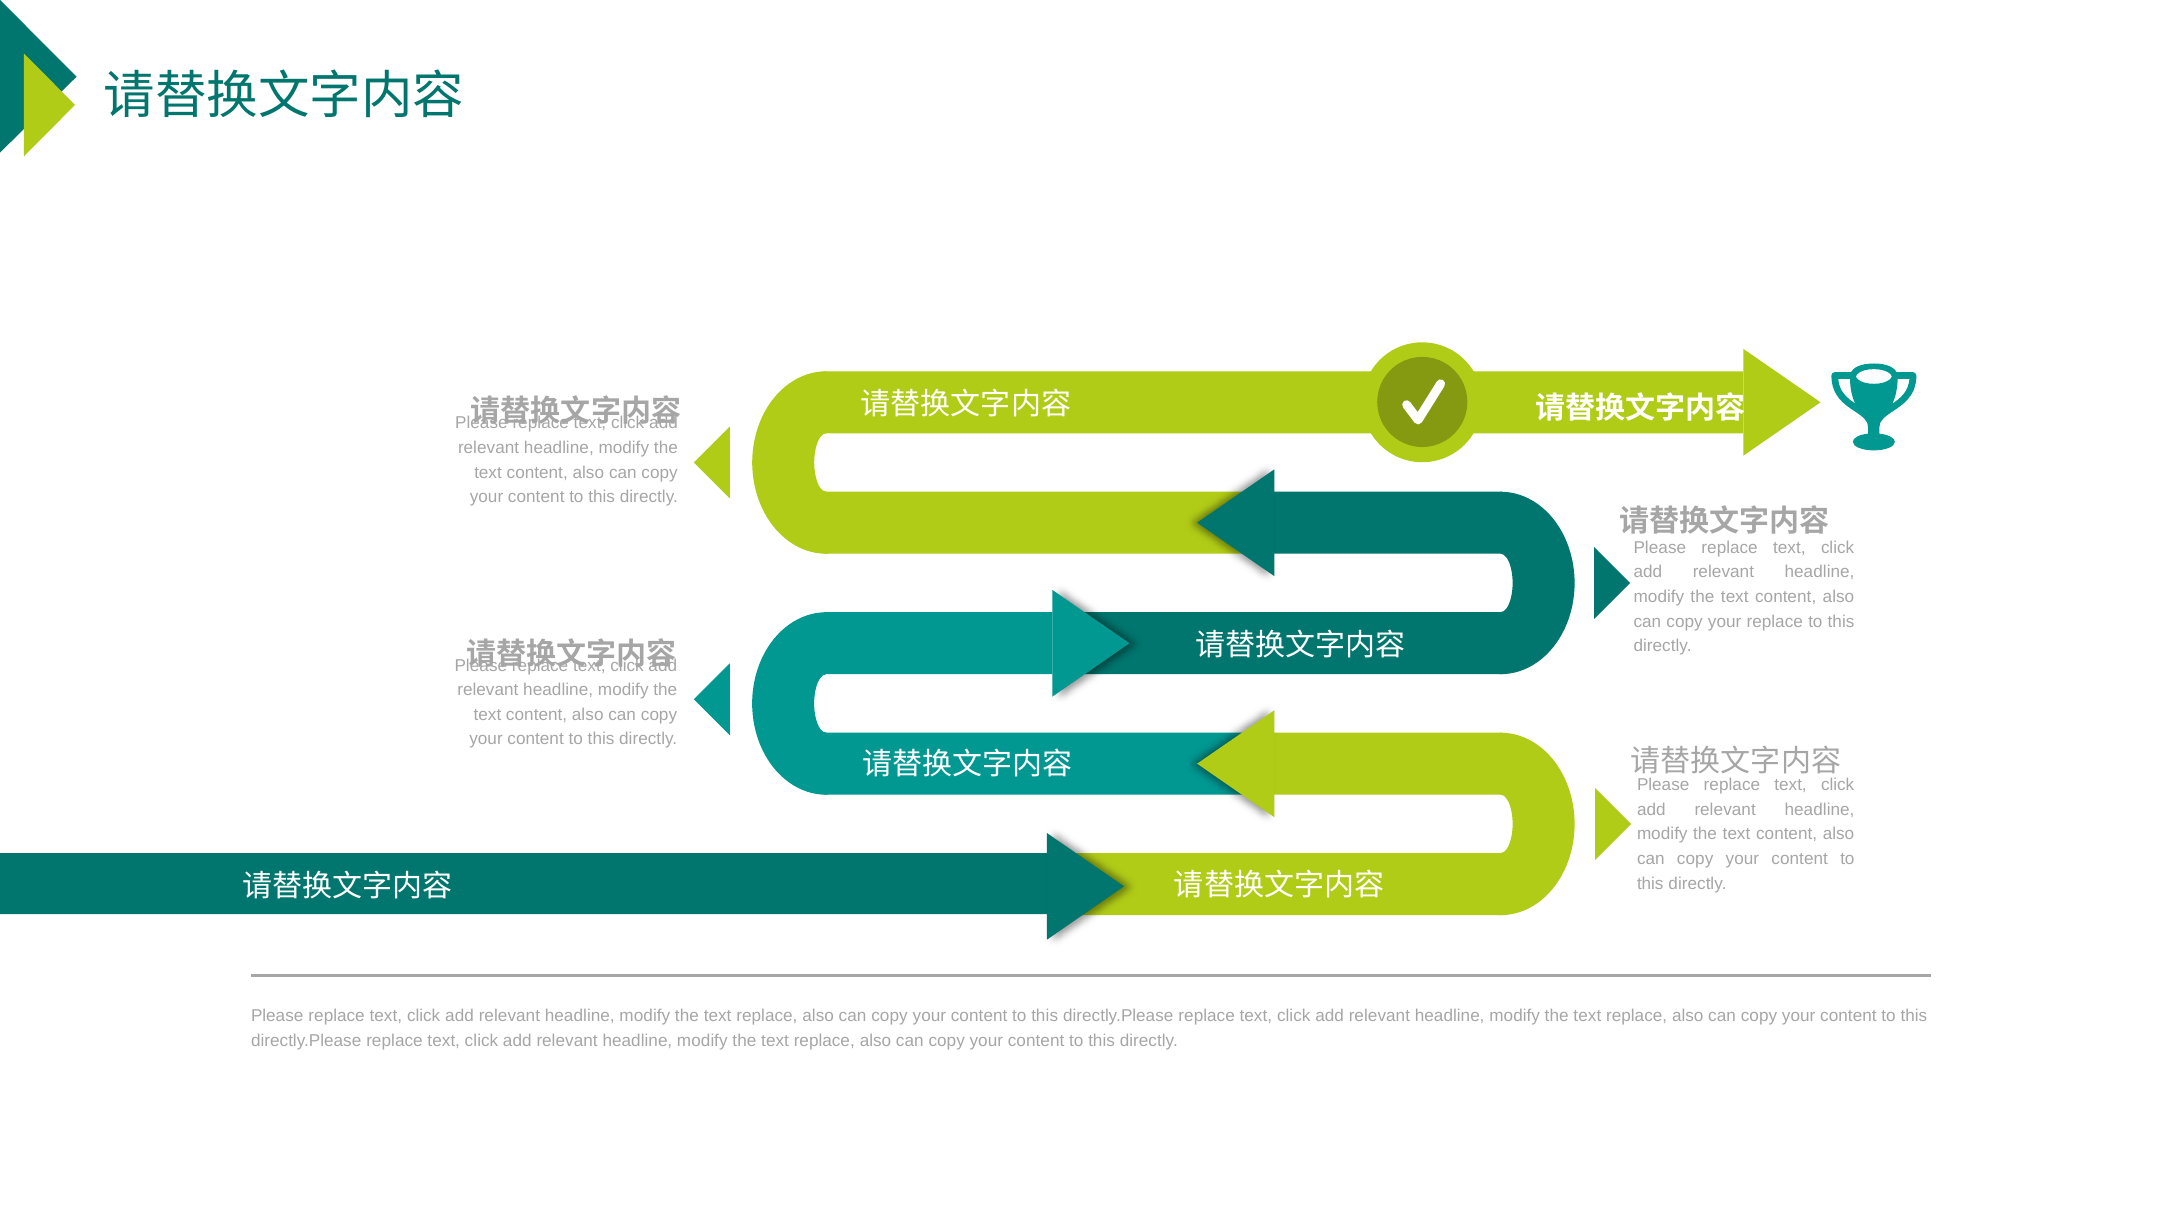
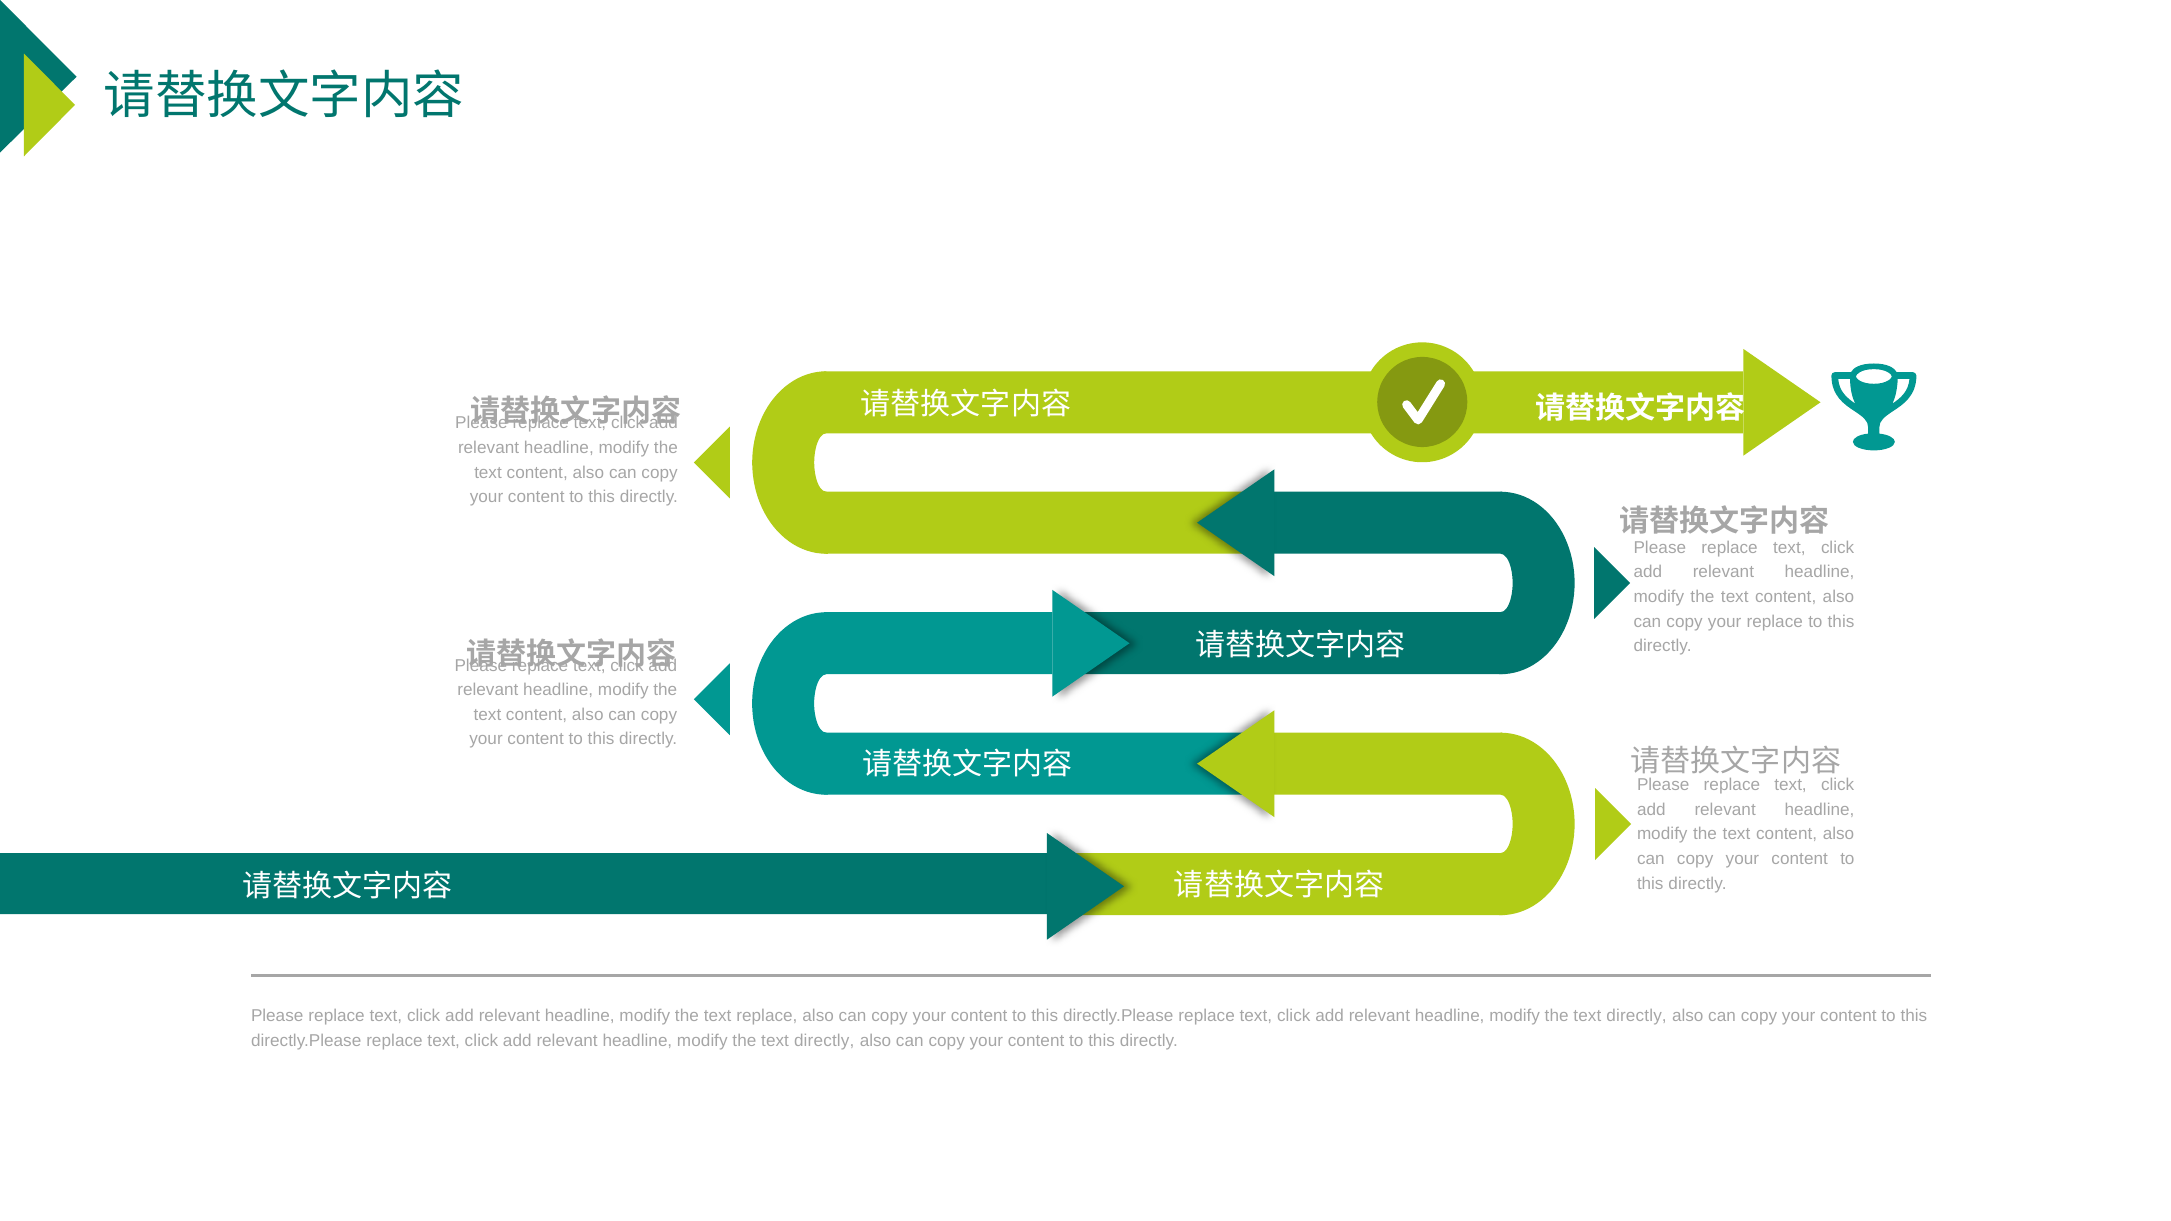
replace at (1637, 1016): replace -> directly
replace at (824, 1041): replace -> directly
